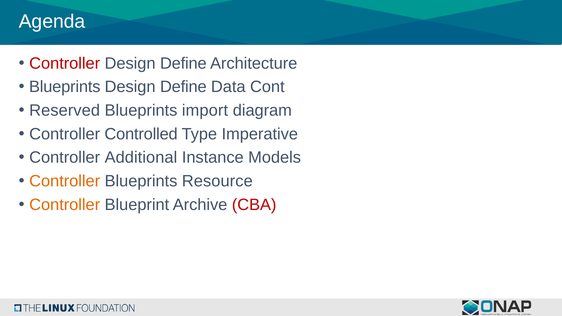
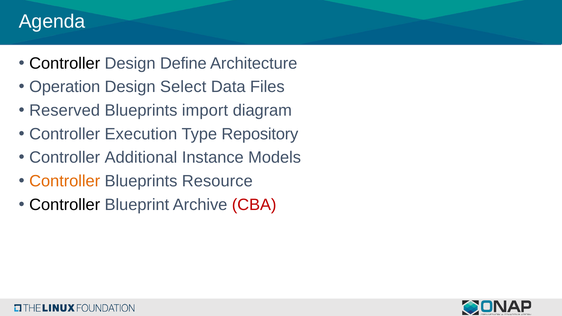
Controller at (65, 63) colour: red -> black
Blueprints at (65, 87): Blueprints -> Operation
Define at (183, 87): Define -> Select
Cont: Cont -> Files
Controlled: Controlled -> Execution
Imperative: Imperative -> Repository
Controller at (65, 205) colour: orange -> black
